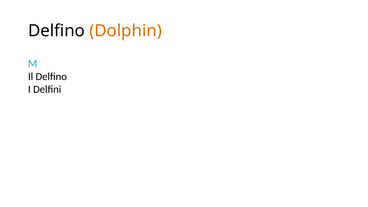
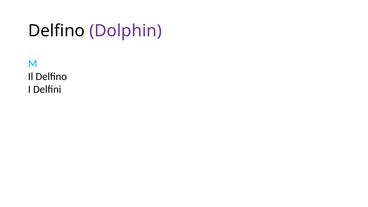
Dolphin colour: orange -> purple
